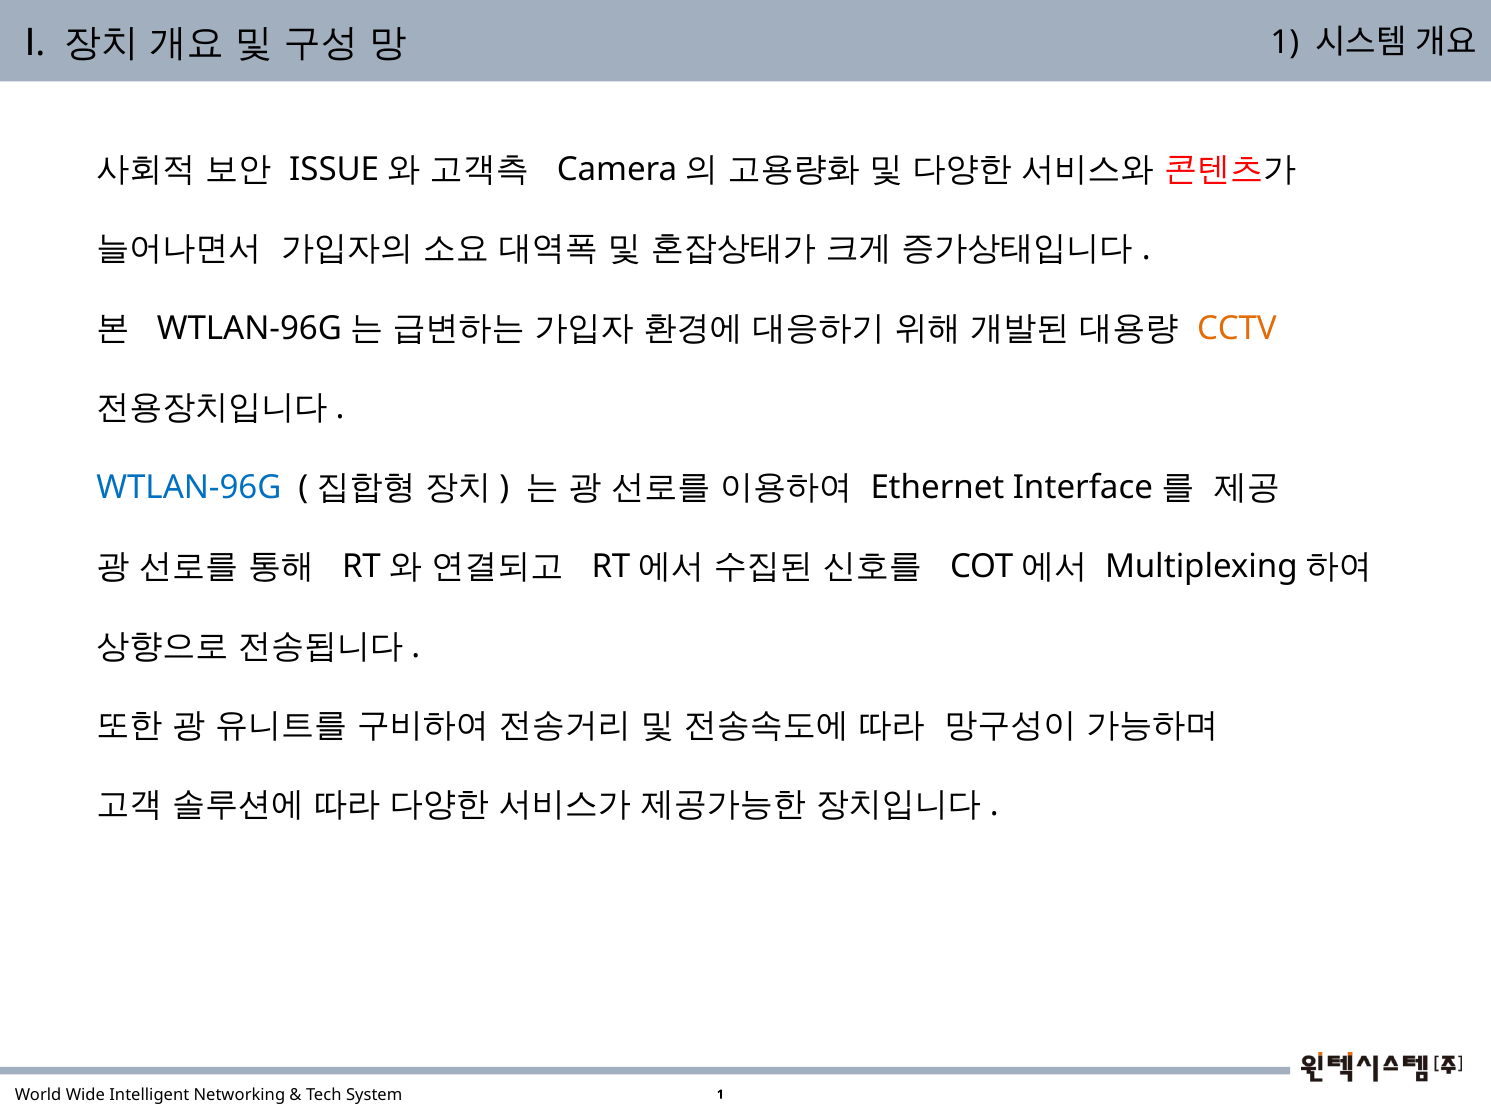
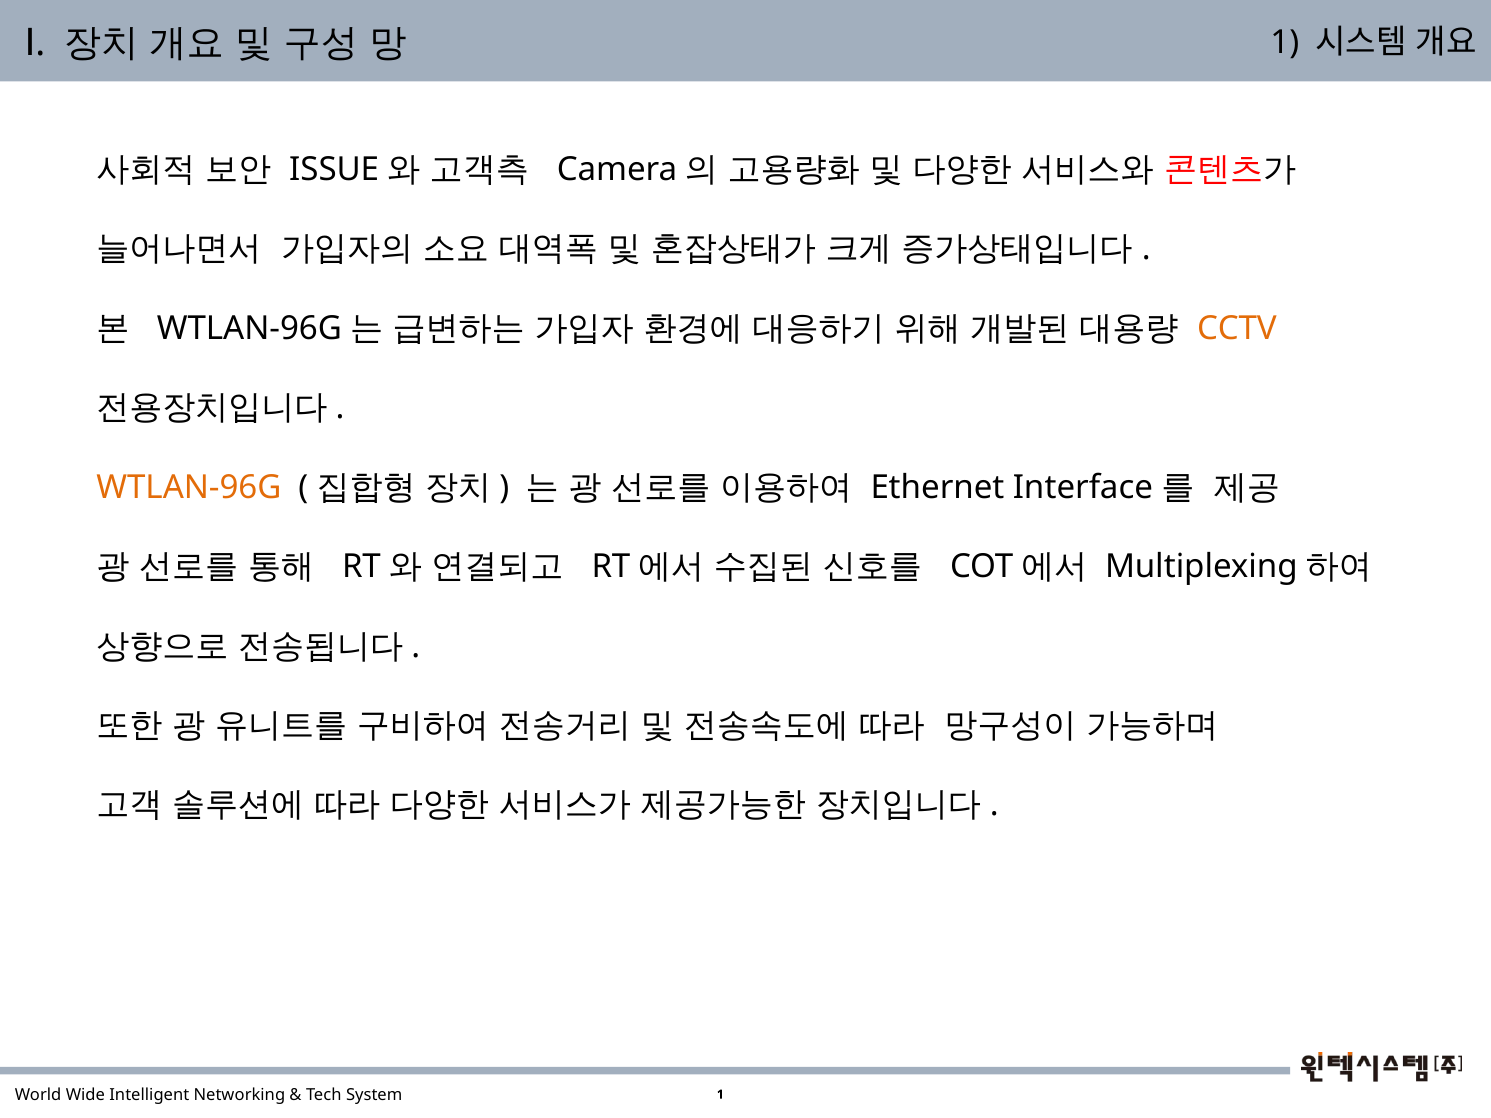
WTLAN-96G colour: blue -> orange
